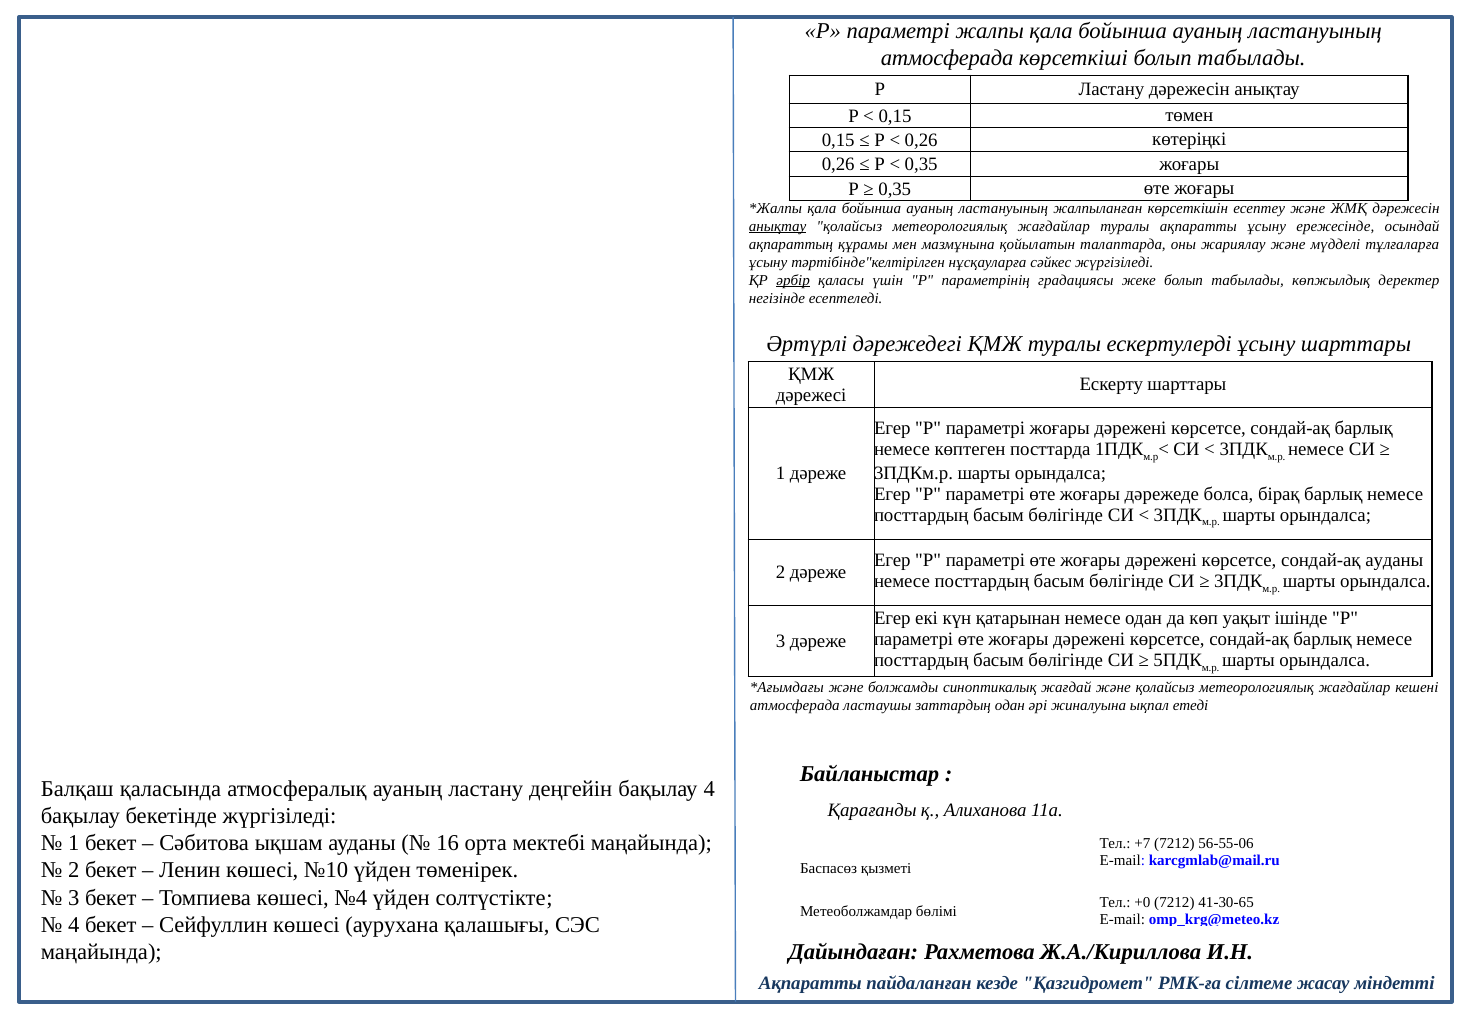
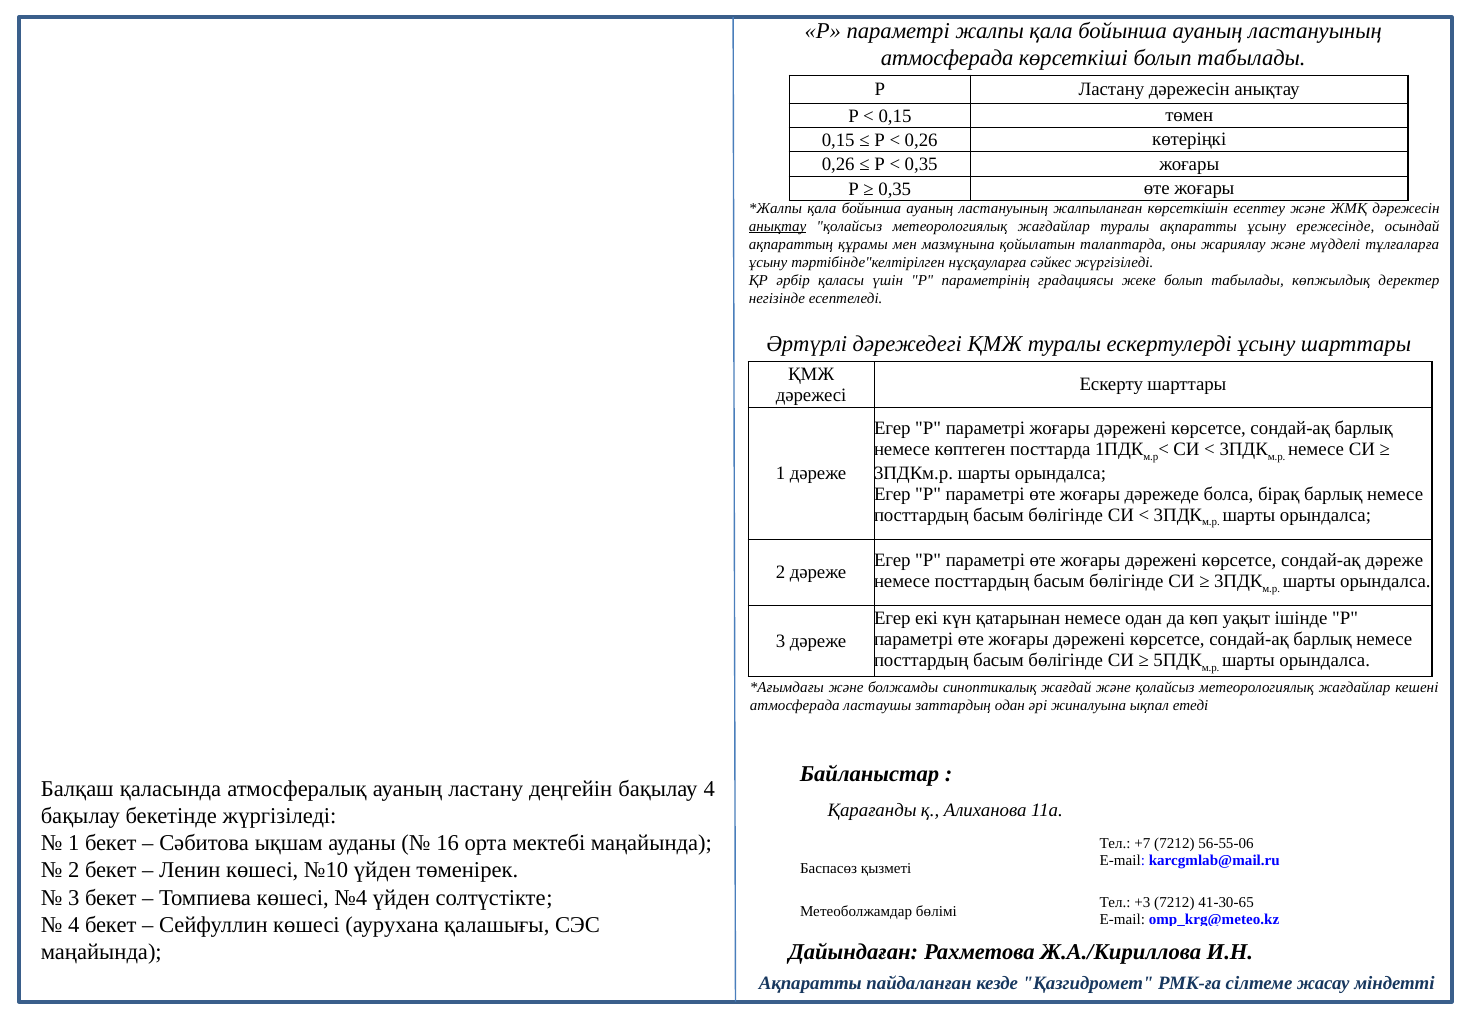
әрбір underline: present -> none
сондай-ақ ауданы: ауданы -> дәреже
+0: +0 -> +3
